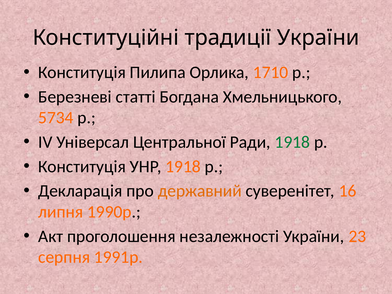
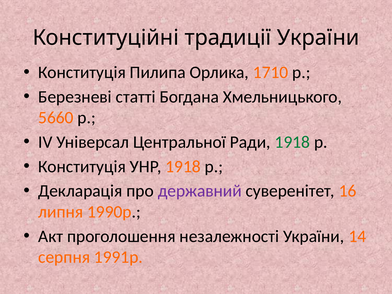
5734: 5734 -> 5660
державний colour: orange -> purple
23: 23 -> 14
